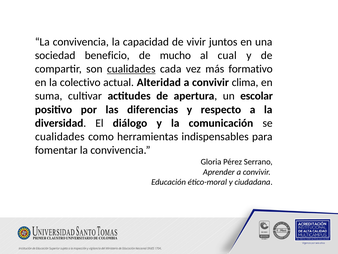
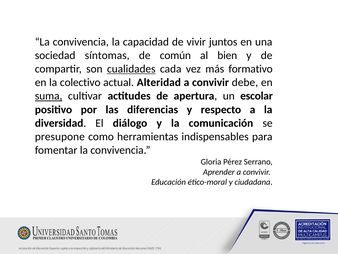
beneficio: beneficio -> síntomas
mucho: mucho -> común
cual: cual -> bien
clima: clima -> debe
suma underline: none -> present
cualidades at (60, 136): cualidades -> presupone
